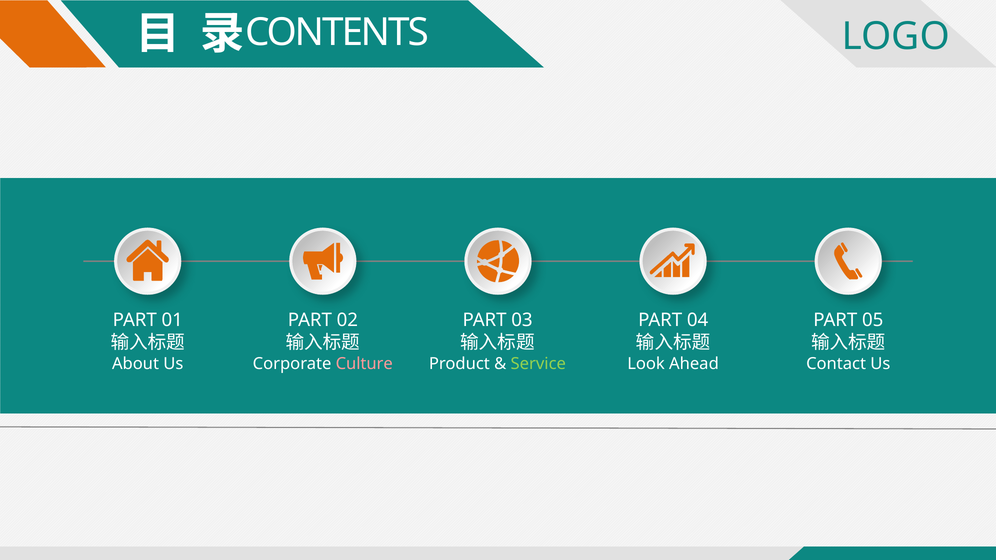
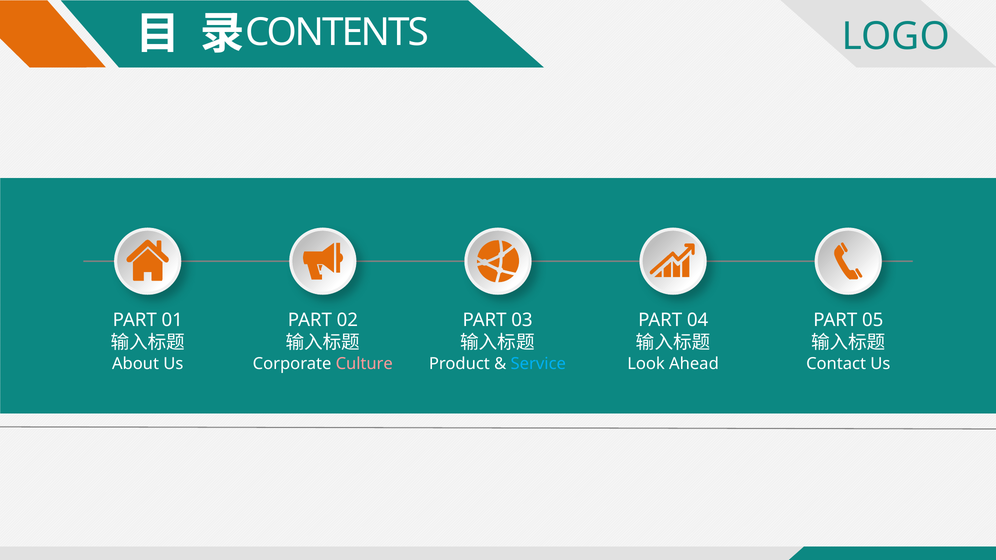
Service colour: light green -> light blue
